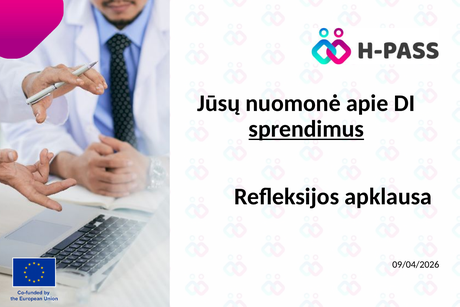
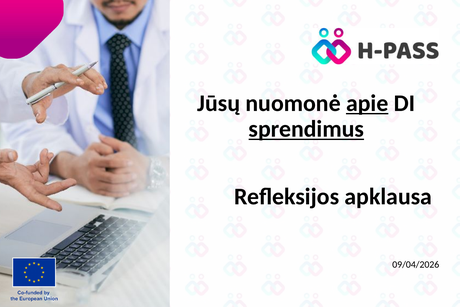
apie underline: none -> present
